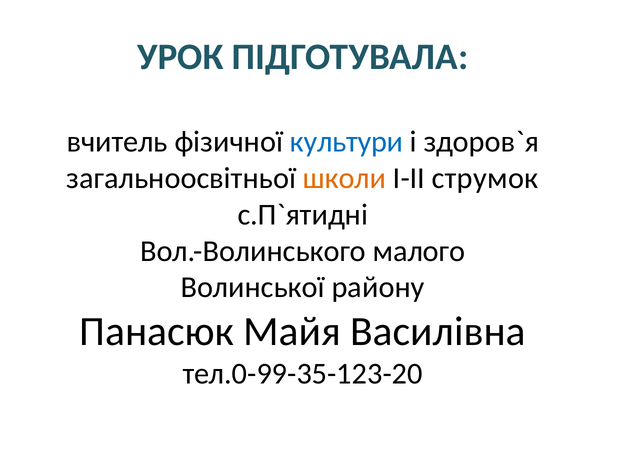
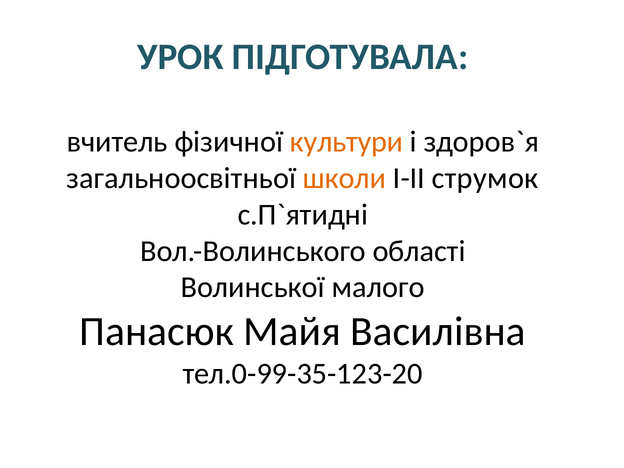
культури colour: blue -> orange
малого: малого -> області
району: району -> малого
